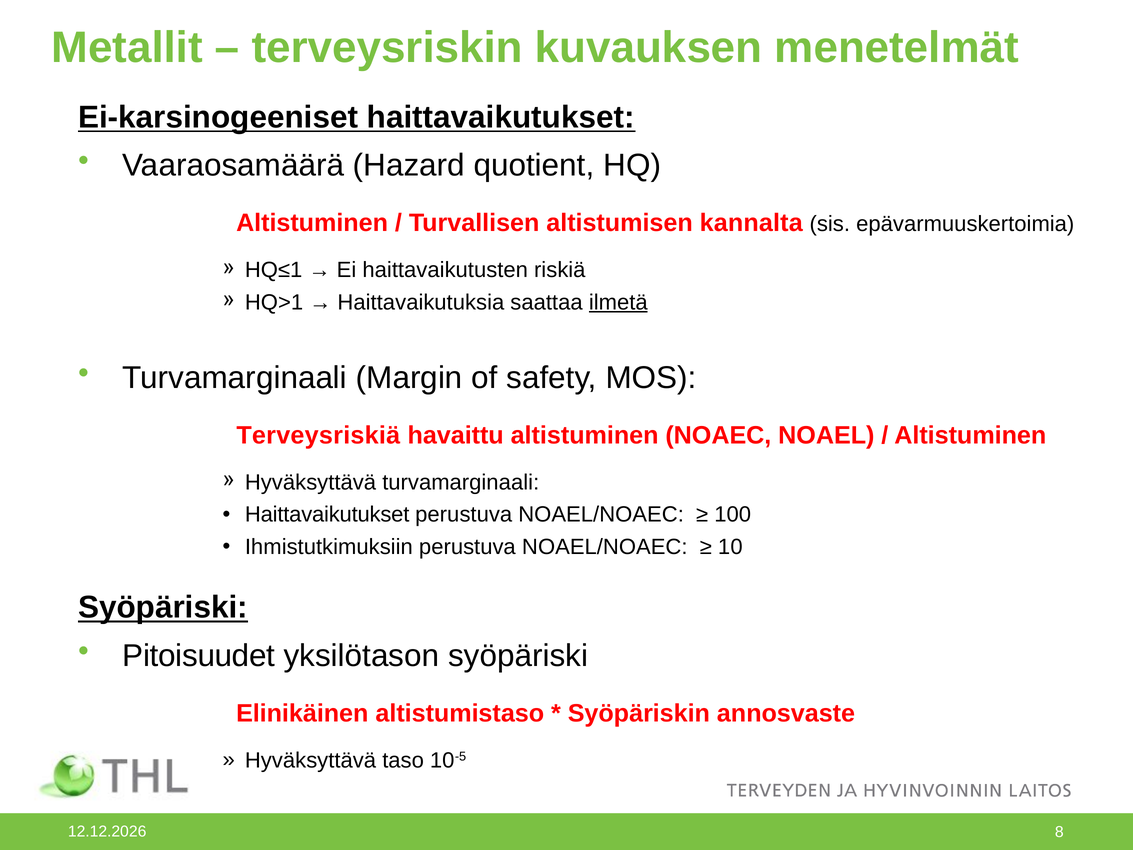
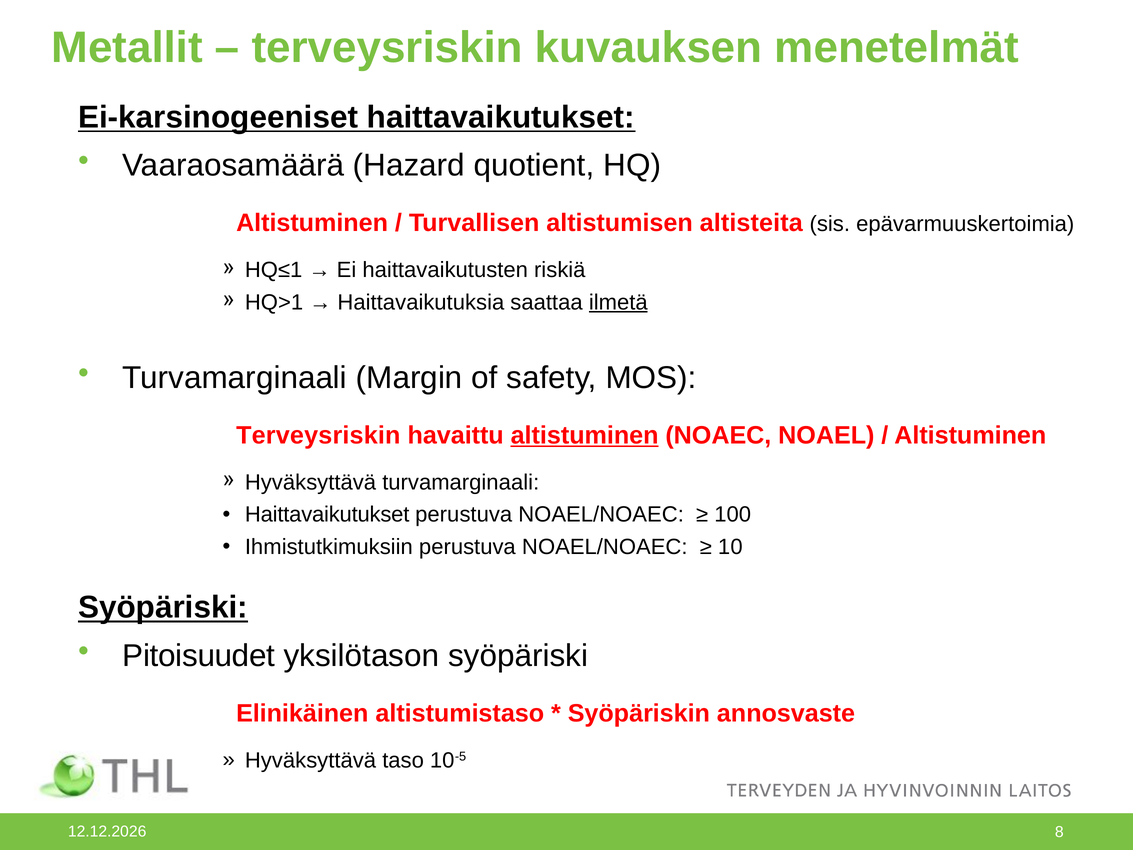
kannalta: kannalta -> altisteita
Terveysriskiä at (318, 435): Terveysriskiä -> Terveysriskin
altistuminen at (585, 435) underline: none -> present
